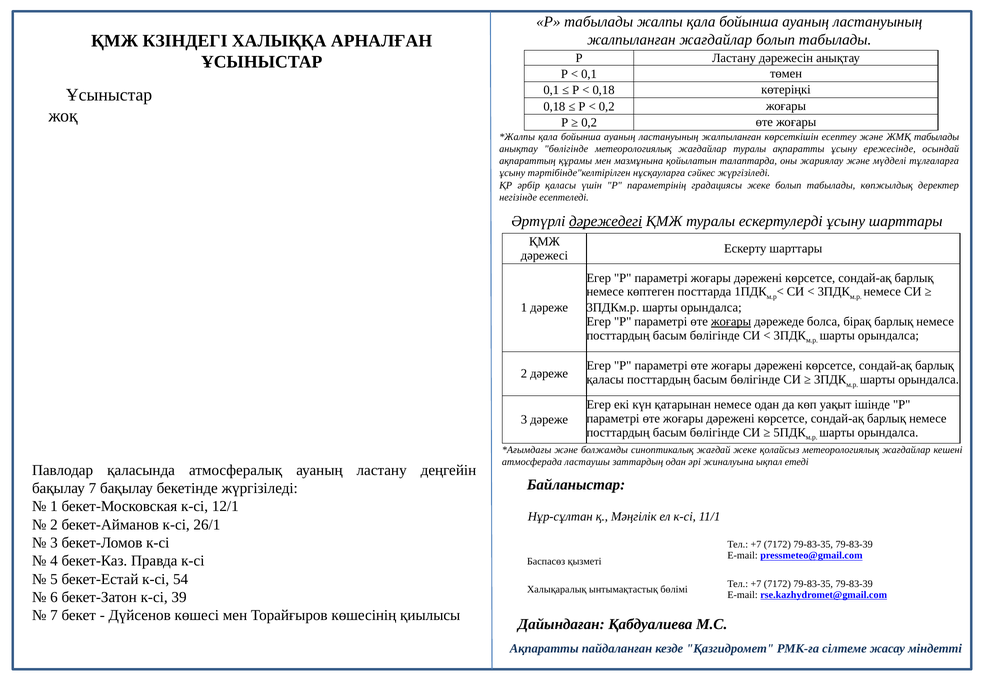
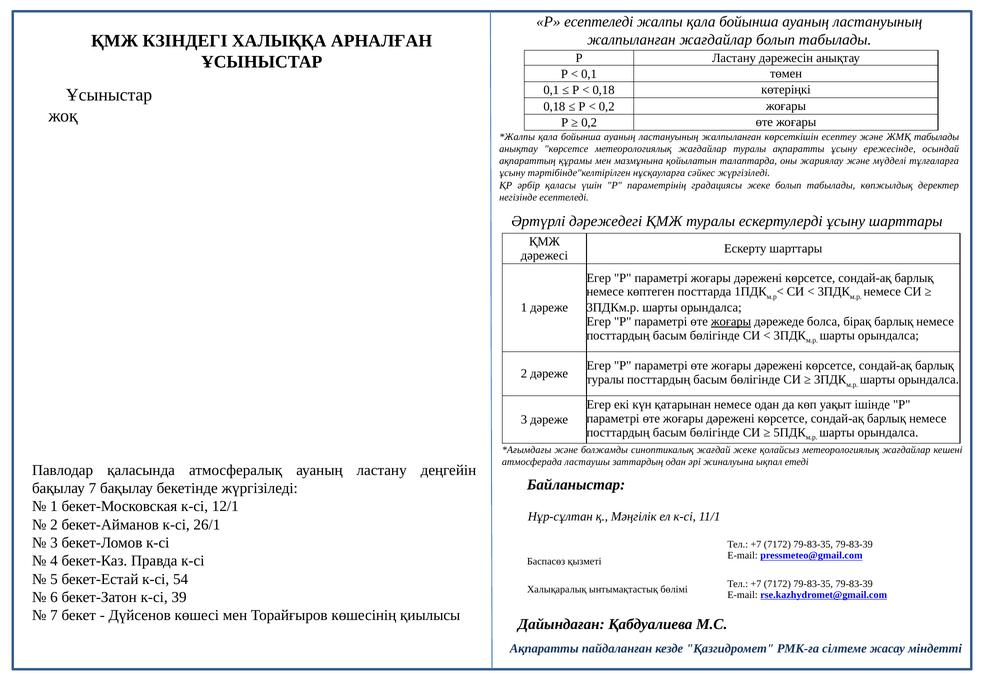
Р табылады: табылады -> есептеледі
анықтау бөлігінде: бөлігінде -> көрсетсе
дәрежедегі underline: present -> none
қаласы at (605, 380): қаласы -> туралы
